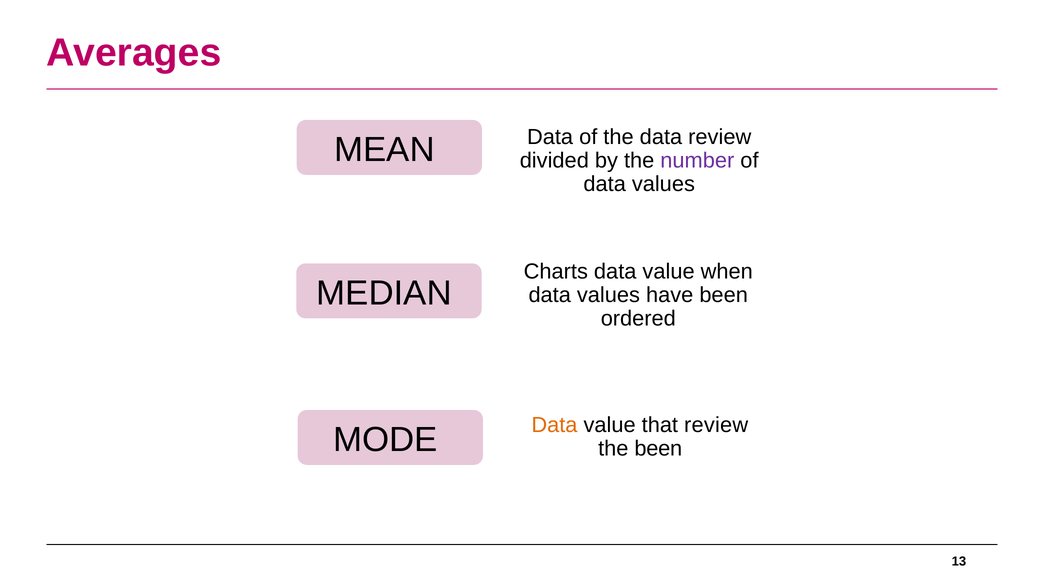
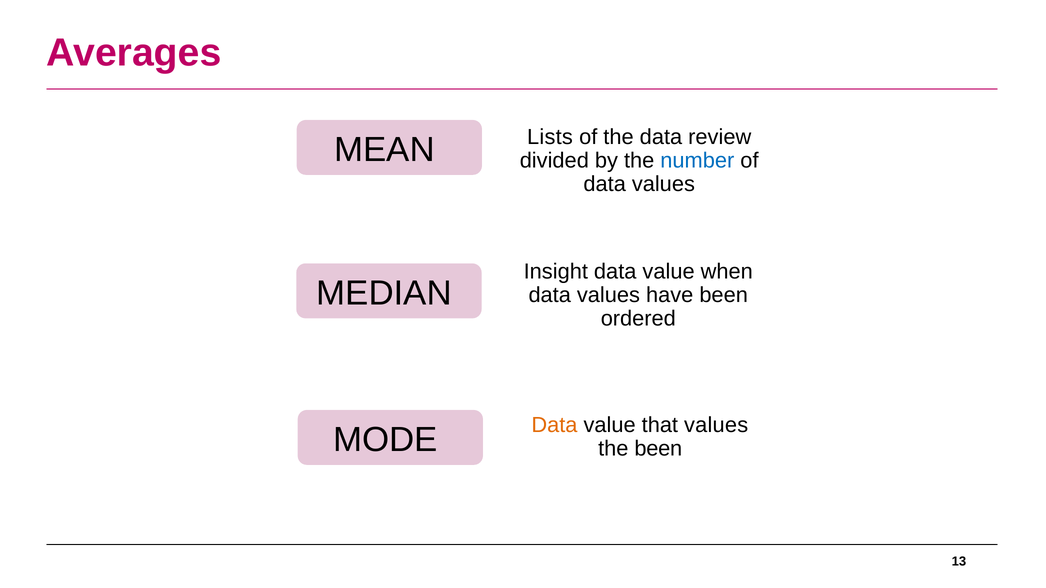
Data at (550, 137): Data -> Lists
number colour: purple -> blue
Charts: Charts -> Insight
that review: review -> values
